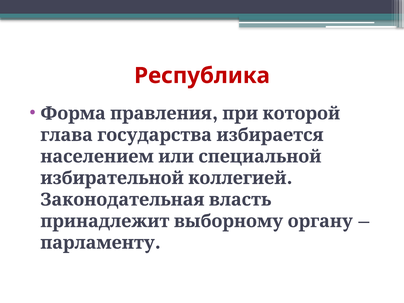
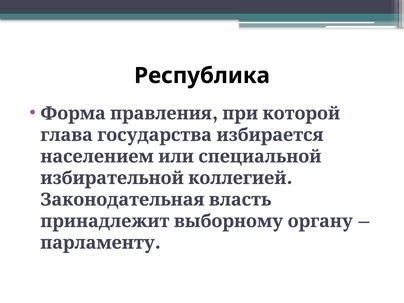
Республика colour: red -> black
